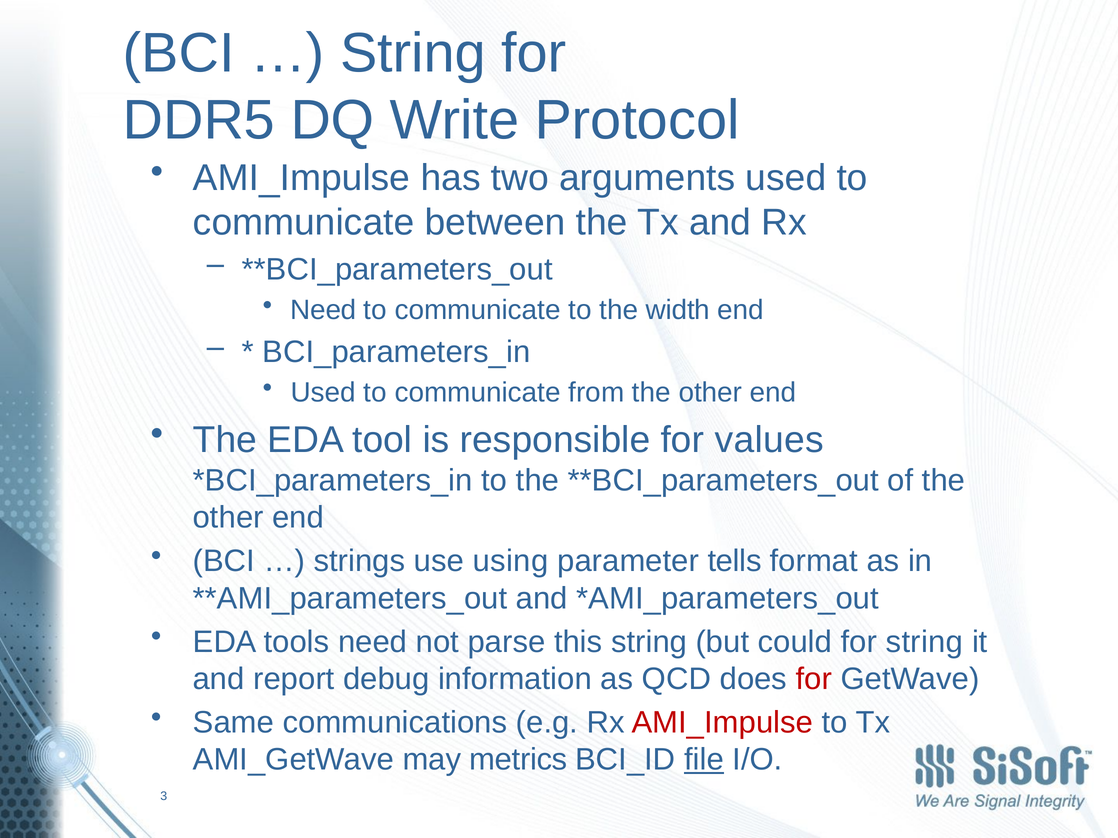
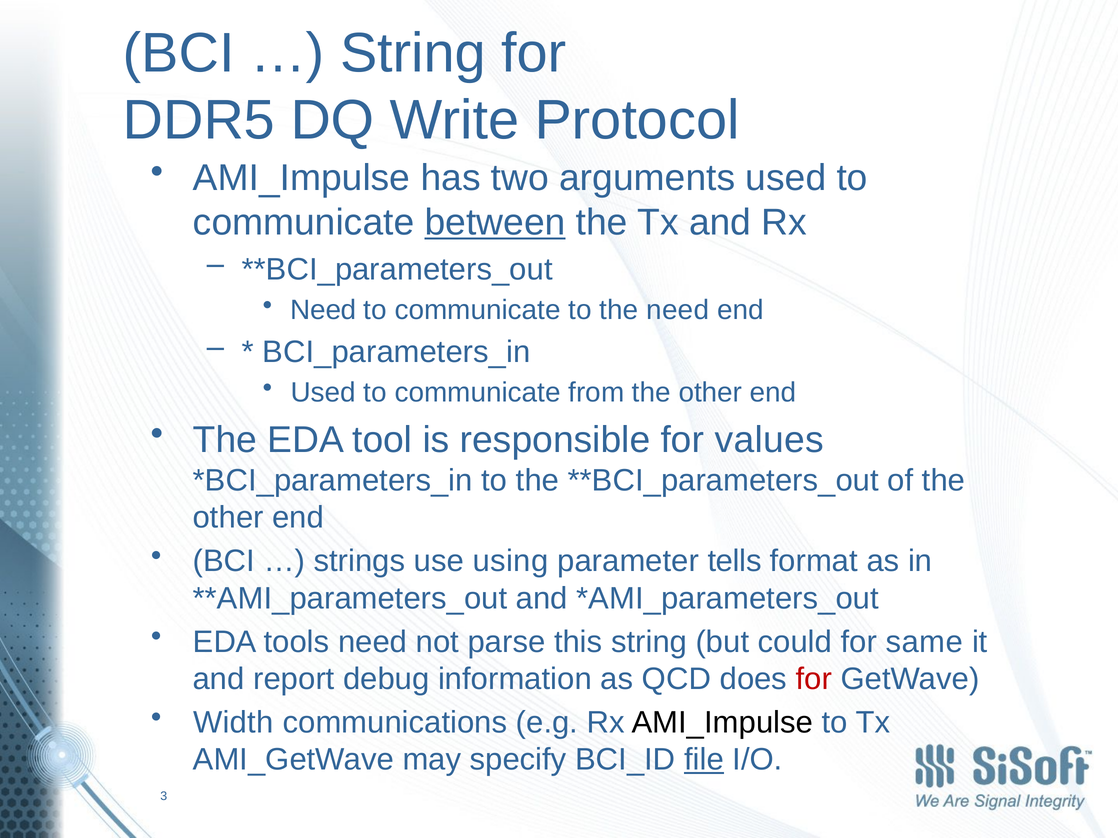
between underline: none -> present
the width: width -> need
for string: string -> same
Same: Same -> Width
AMI_Impulse at (722, 723) colour: red -> black
metrics: metrics -> specify
